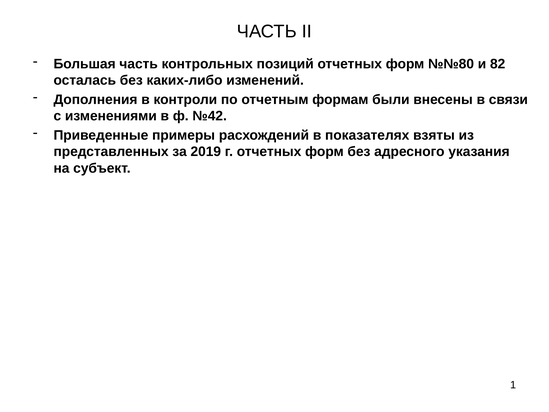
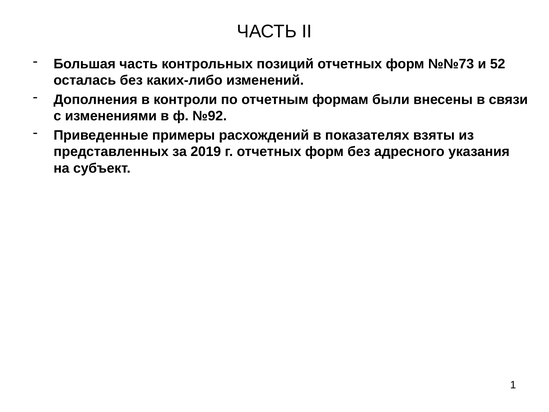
№№80: №№80 -> №№73
82: 82 -> 52
№42: №42 -> №92
